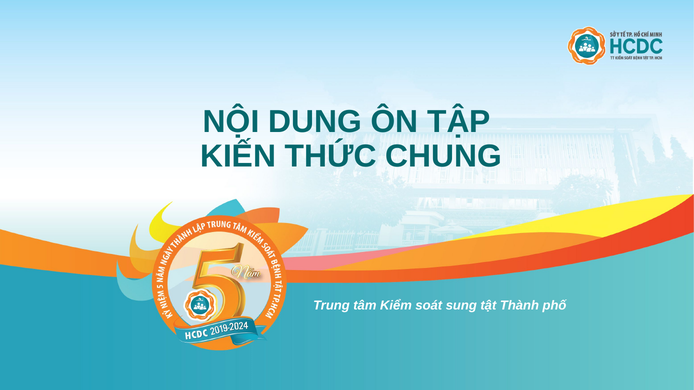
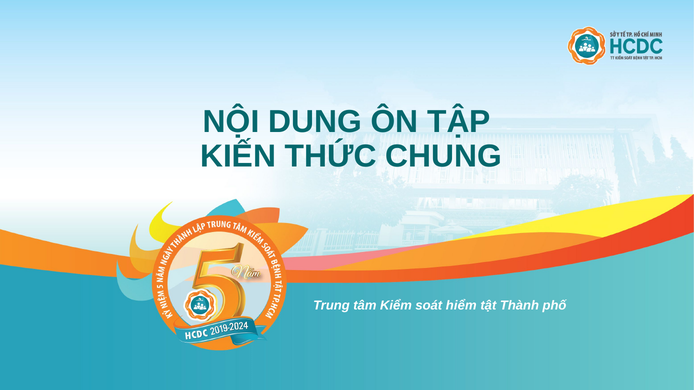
sung: sung -> hiểm
